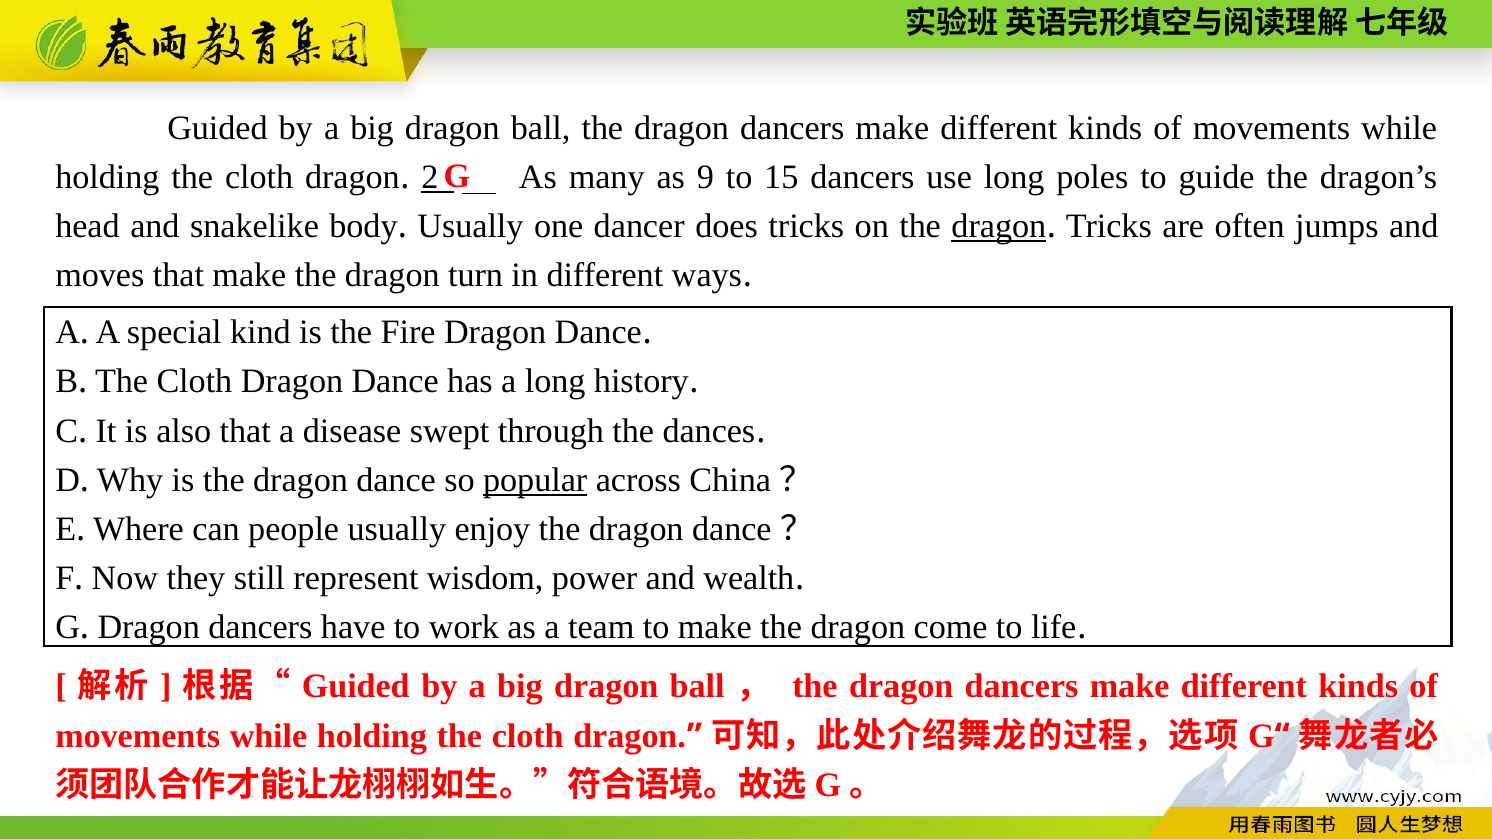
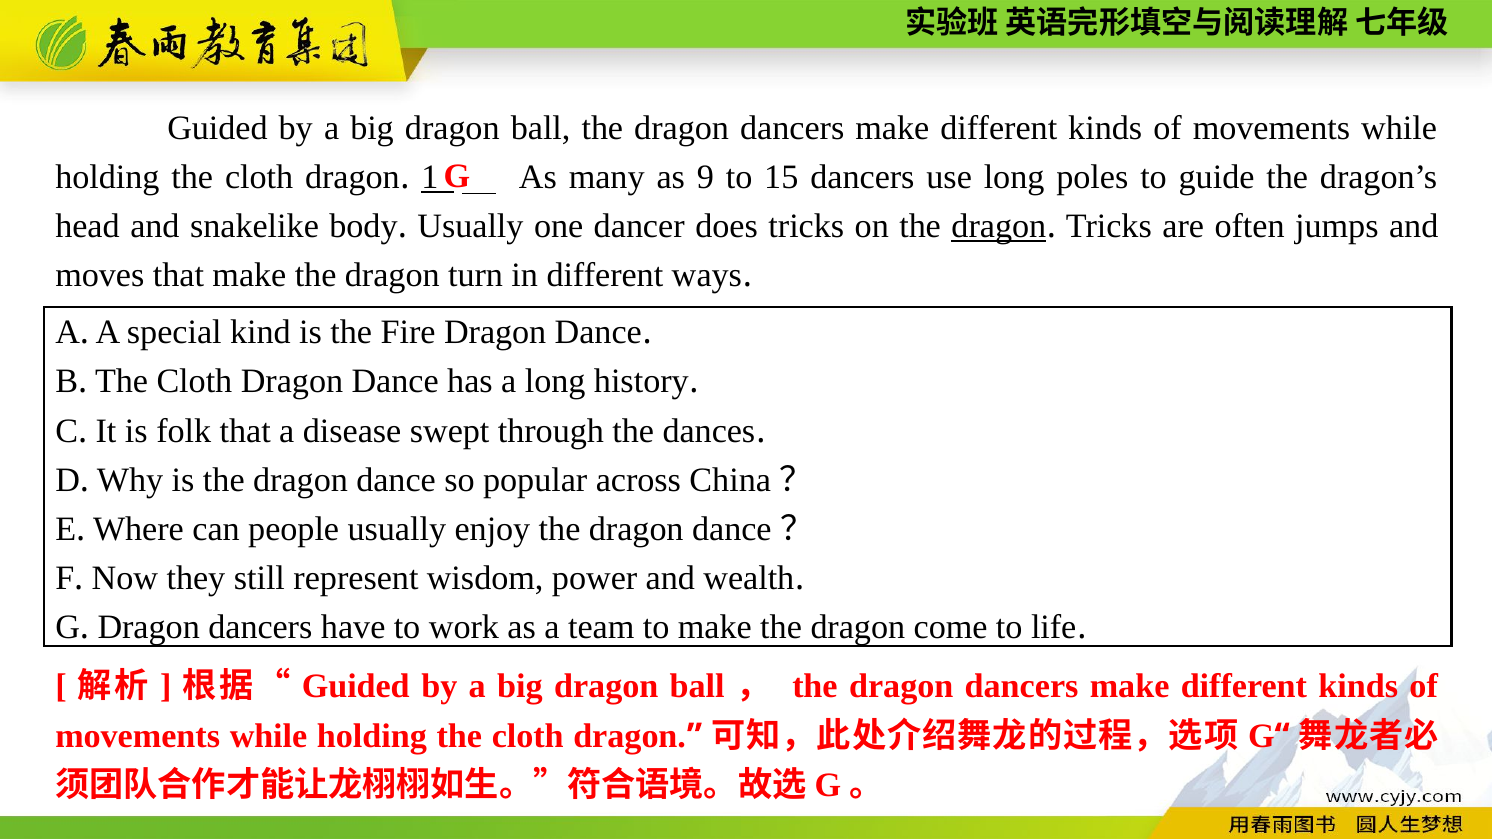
2: 2 -> 1
also: also -> folk
popular underline: present -> none
